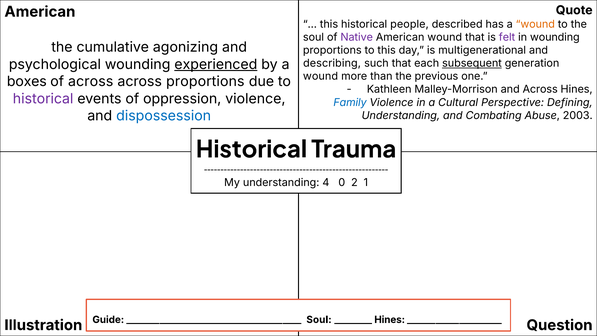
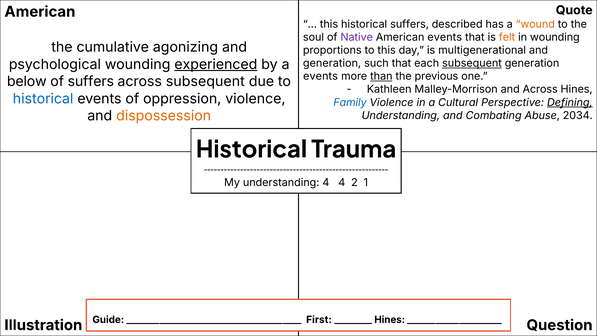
historical people: people -> suffers
American wound: wound -> events
felt colour: purple -> orange
describing at (332, 63): describing -> generation
wound at (321, 76): wound -> events
than underline: none -> present
boxes: boxes -> below
of across: across -> suffers
across proportions: proportions -> subsequent
historical at (43, 99) colour: purple -> blue
Defining underline: none -> present
dispossession colour: blue -> orange
2003: 2003 -> 2034
4 0: 0 -> 4
Soul at (319, 320): Soul -> First
